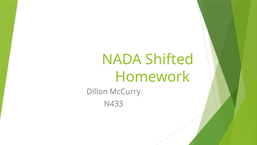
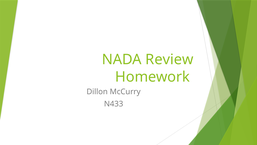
Shifted: Shifted -> Review
